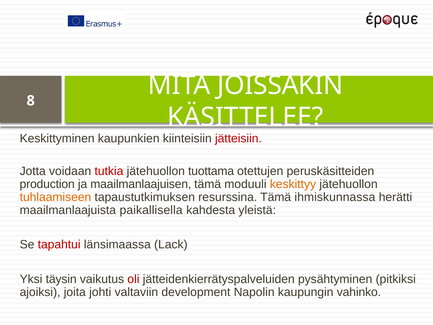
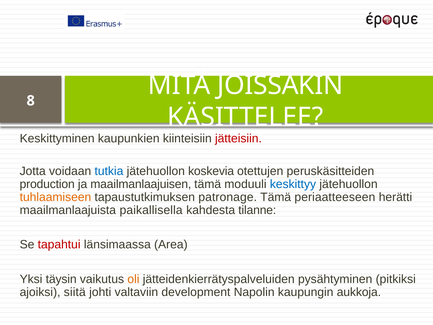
tutkia colour: red -> blue
tuottama: tuottama -> koskevia
keskittyy colour: orange -> blue
resurssina: resurssina -> patronage
ihmiskunnassa: ihmiskunnassa -> periaatteeseen
yleistä: yleistä -> tilanne
Lack: Lack -> Area
oli colour: red -> orange
joita: joita -> siitä
vahinko: vahinko -> aukkoja
